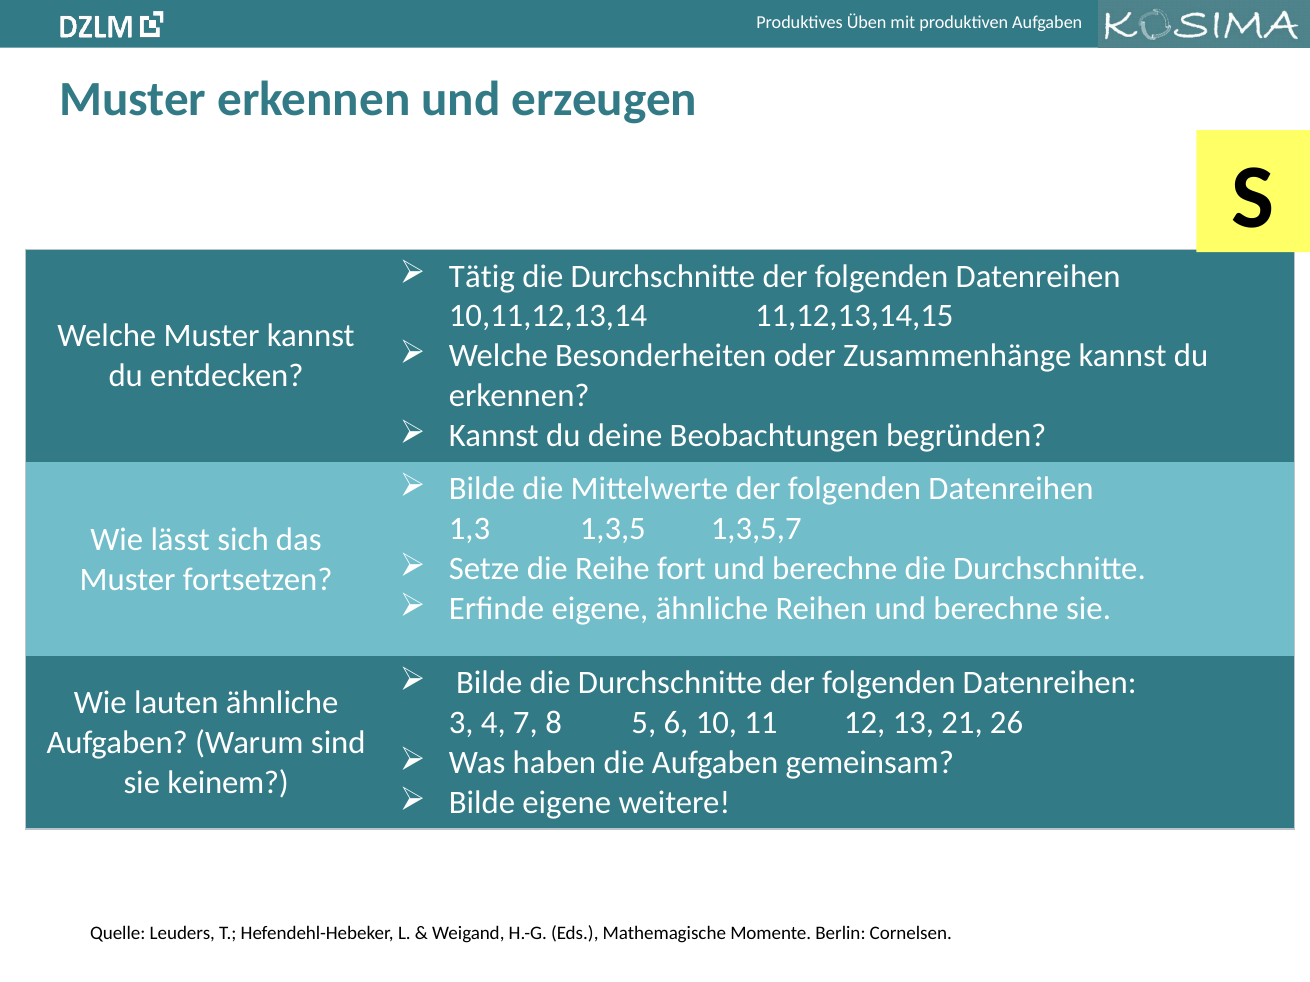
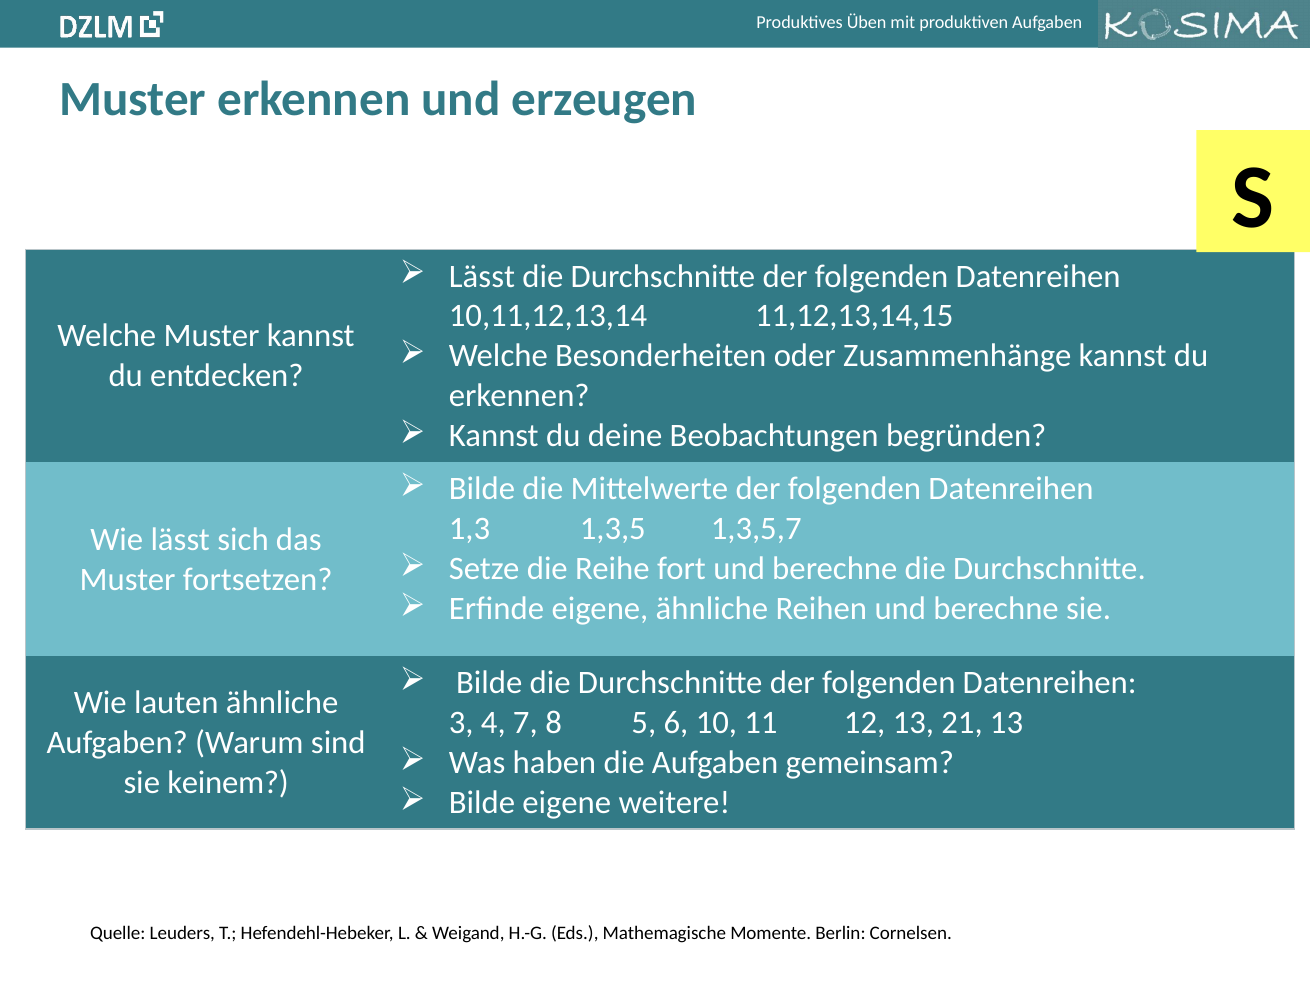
Tätig at (482, 276): Tätig -> Lässt
21 26: 26 -> 13
